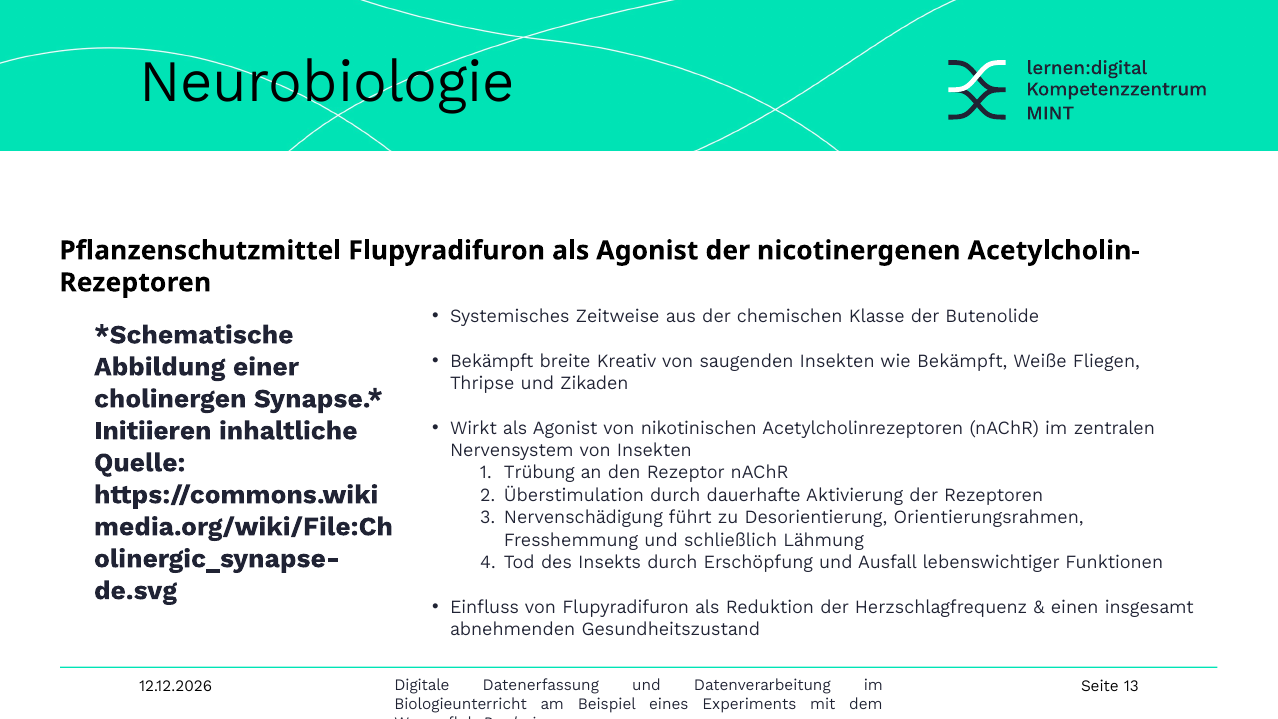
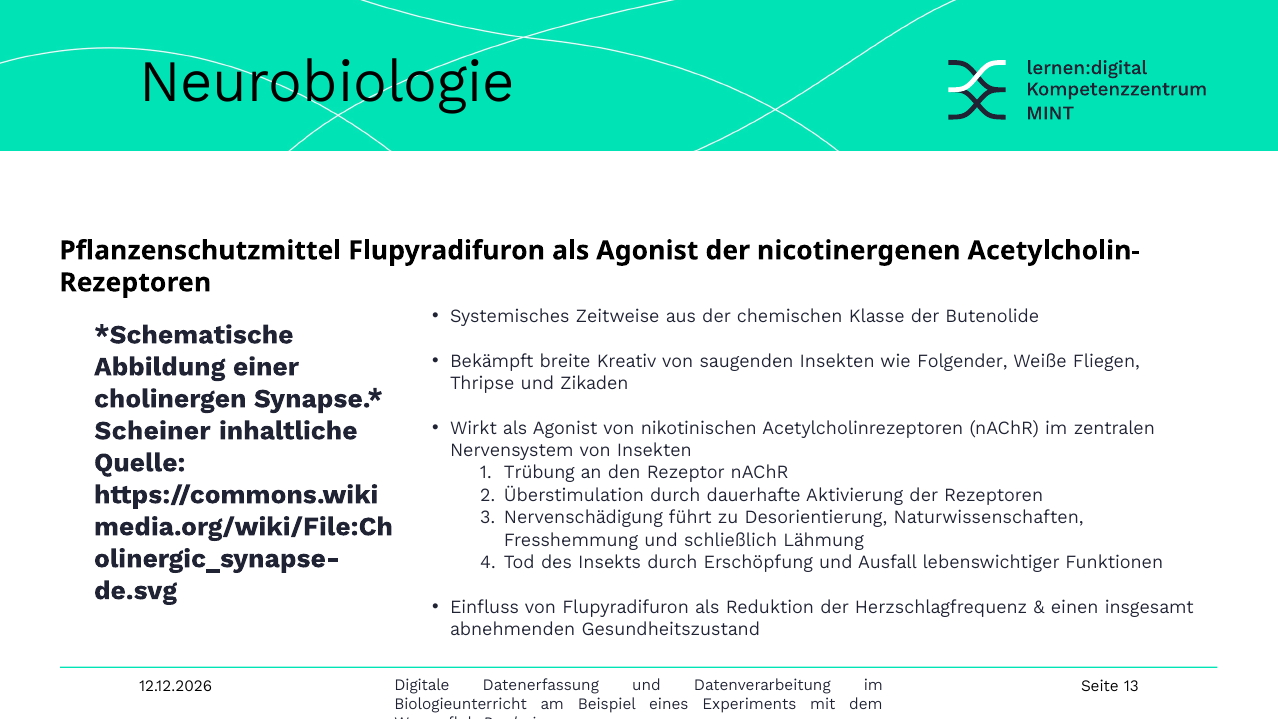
wie Bekämpft: Bekämpft -> Folgender
Initiieren: Initiieren -> Scheiner
Orientierungsrahmen: Orientierungsrahmen -> Naturwissenschaften
